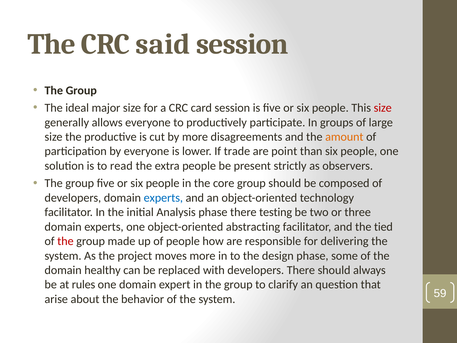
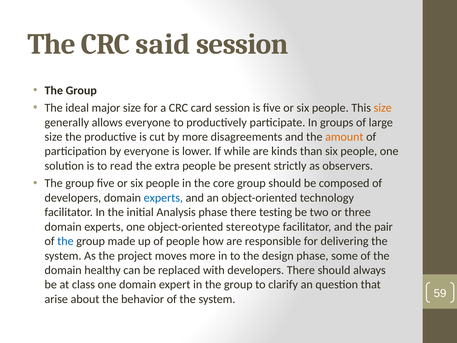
size at (383, 108) colour: red -> orange
trade: trade -> while
point: point -> kinds
abstracting: abstracting -> stereotype
tied: tied -> pair
the at (65, 241) colour: red -> blue
rules: rules -> class
